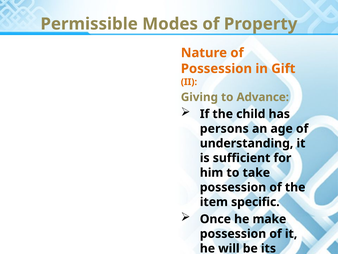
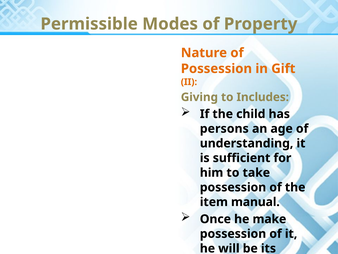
Advance: Advance -> Includes
specific: specific -> manual
